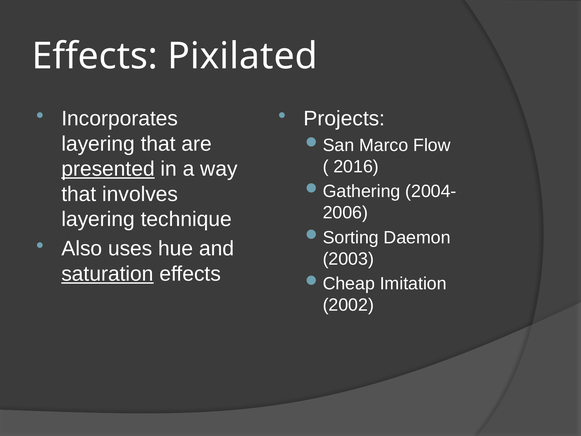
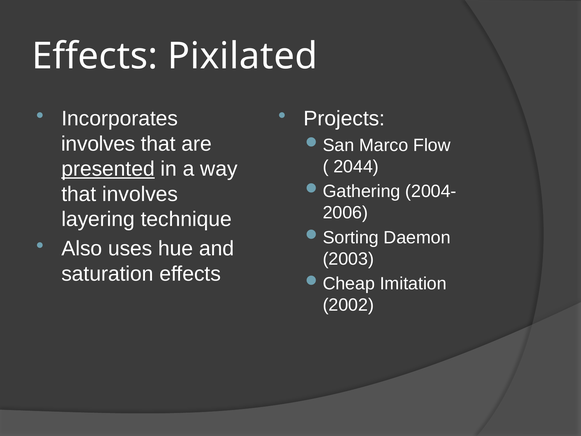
layering at (98, 144): layering -> involves
2016: 2016 -> 2044
saturation underline: present -> none
